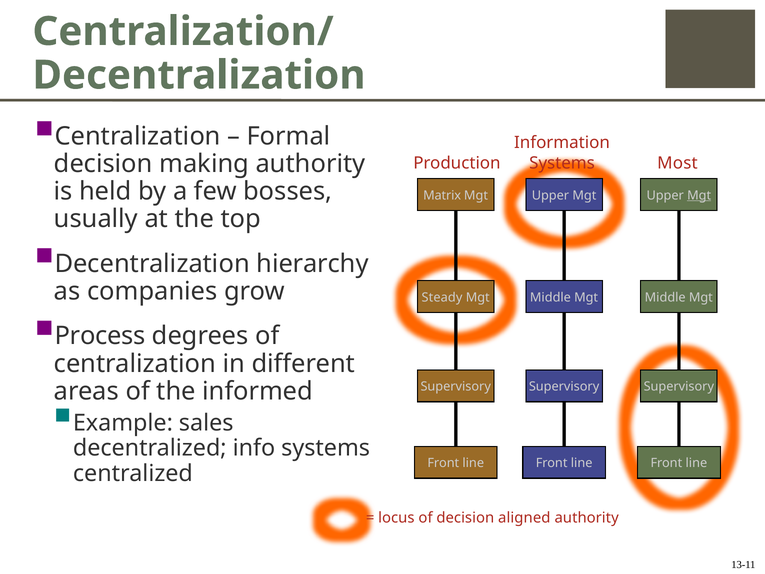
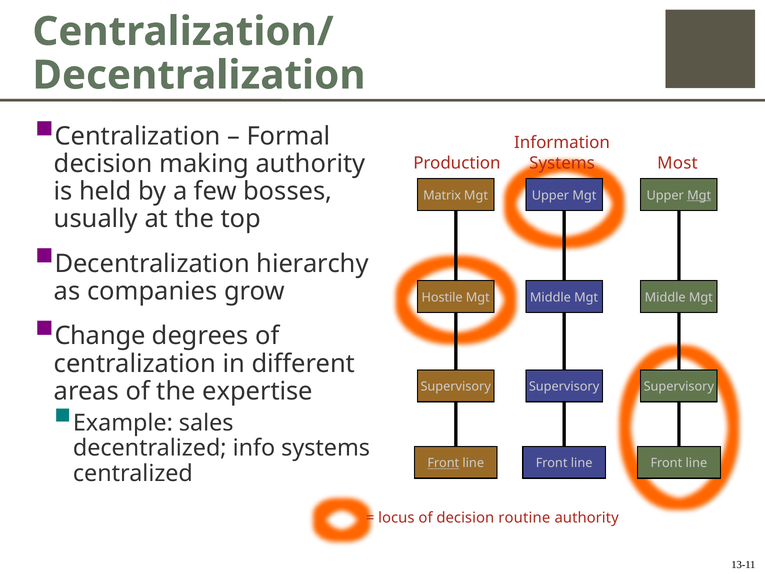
Steady: Steady -> Hostile
Process: Process -> Change
informed: informed -> expertise
Front at (443, 463) underline: none -> present
aligned: aligned -> routine
